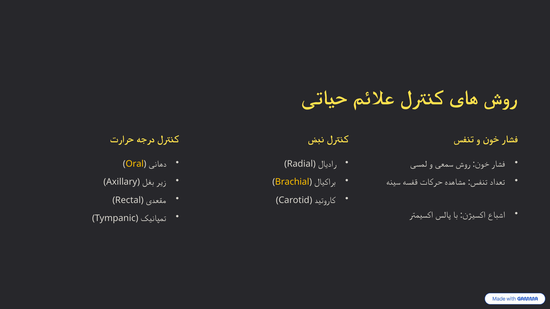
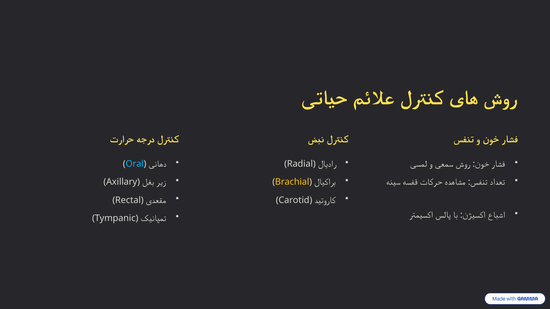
Oral colour: yellow -> light blue
